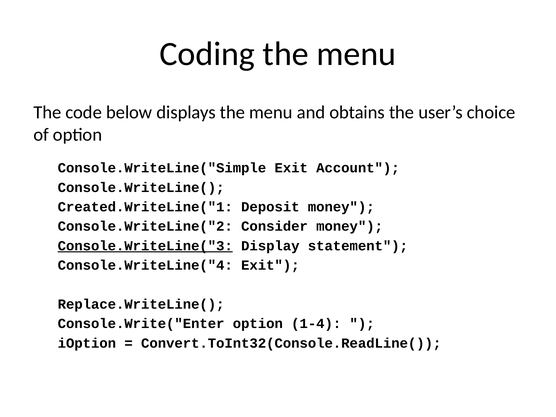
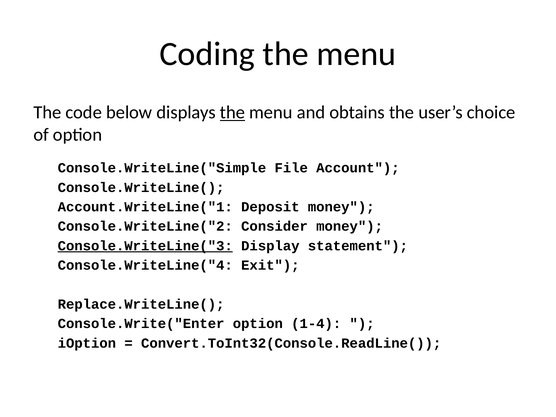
the at (232, 113) underline: none -> present
Console.WriteLine("Simple Exit: Exit -> File
Created.WriteLine("1: Created.WriteLine("1 -> Account.WriteLine("1
